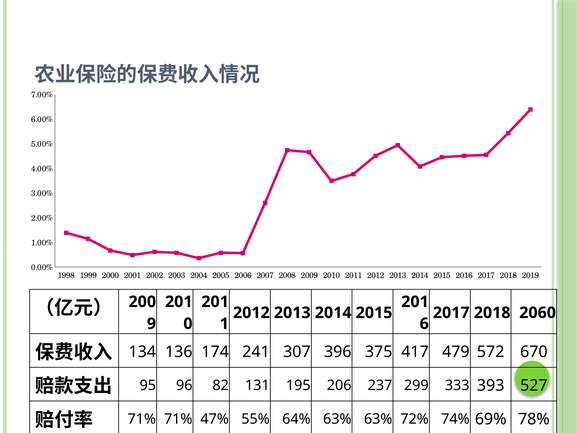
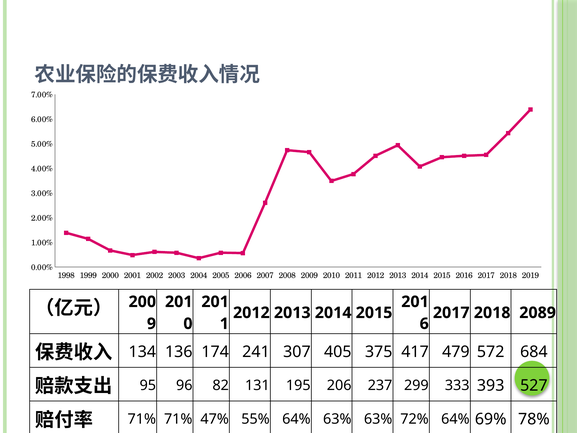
2060: 2060 -> 2089
396: 396 -> 405
670: 670 -> 684
72% 74%: 74% -> 64%
